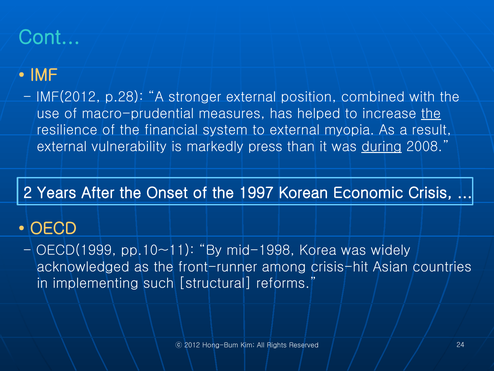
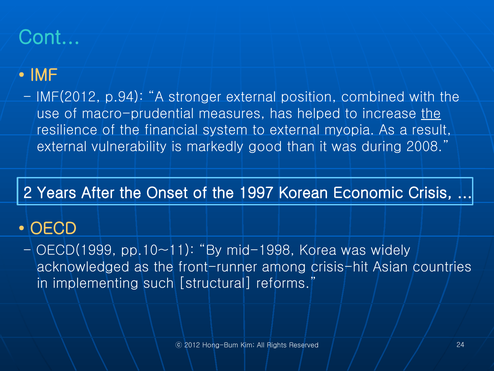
p.28: p.28 -> p.94
press: press -> good
during underline: present -> none
